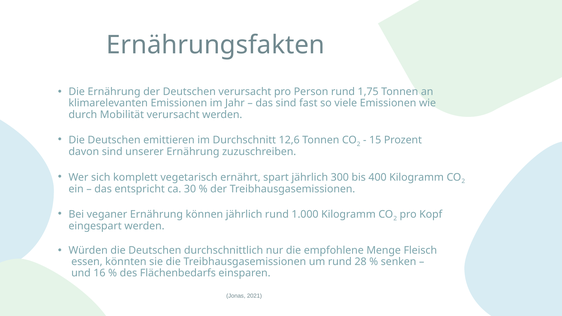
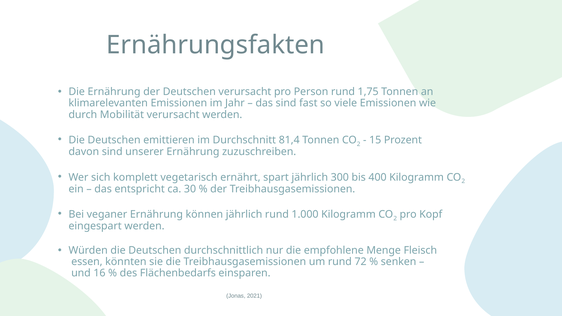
12,6: 12,6 -> 81,4
28: 28 -> 72
